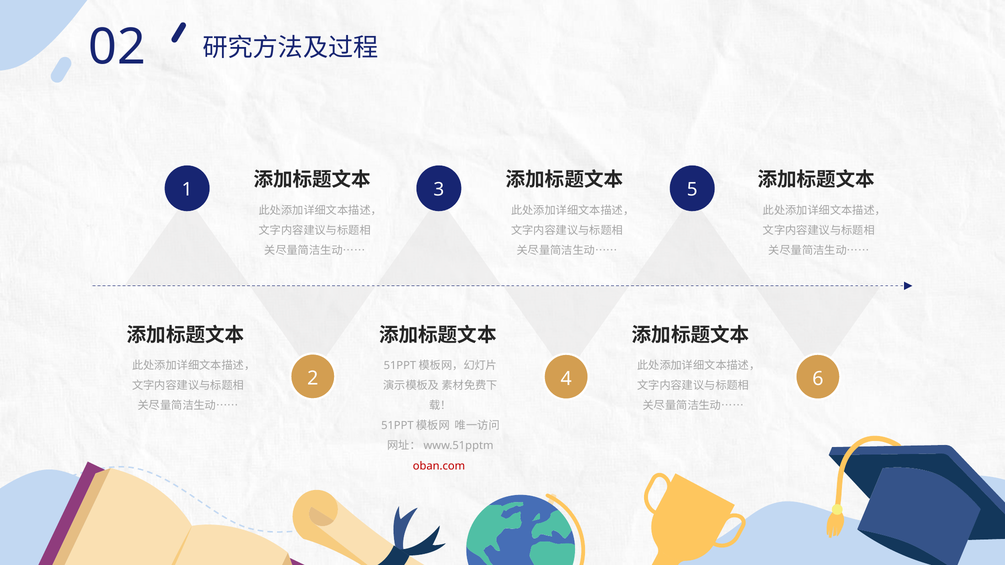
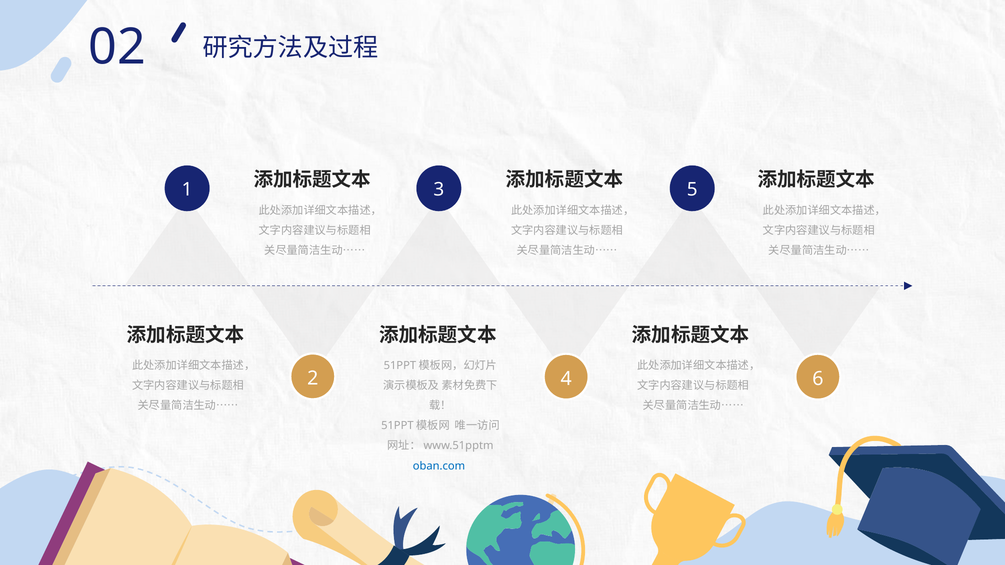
oban.com colour: red -> blue
